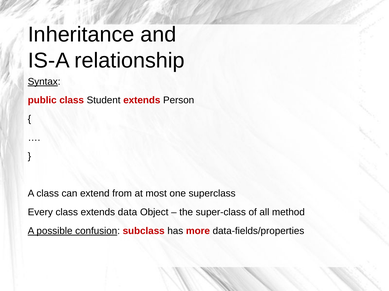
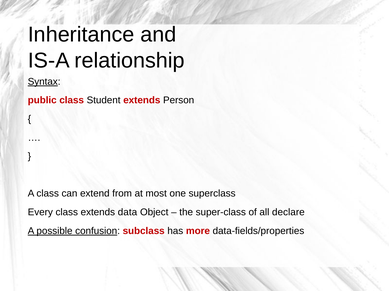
method: method -> declare
